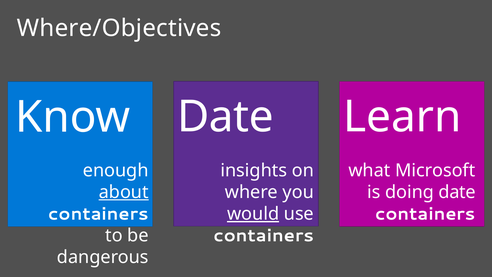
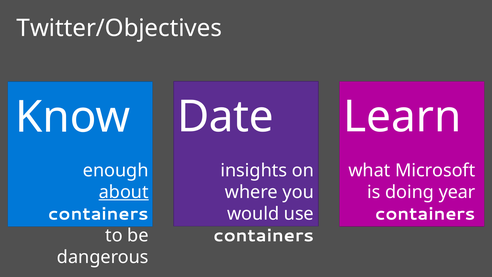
Where/Objectives: Where/Objectives -> Twitter/Objectives
doing date: date -> year
would underline: present -> none
